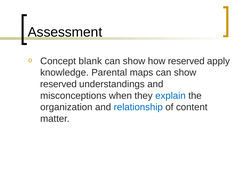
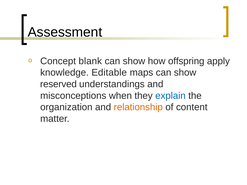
how reserved: reserved -> offspring
Parental: Parental -> Editable
relationship colour: blue -> orange
